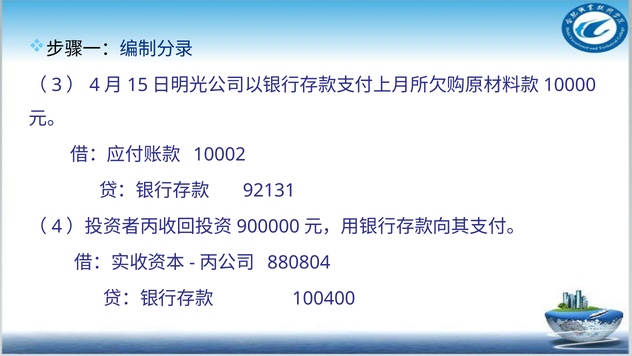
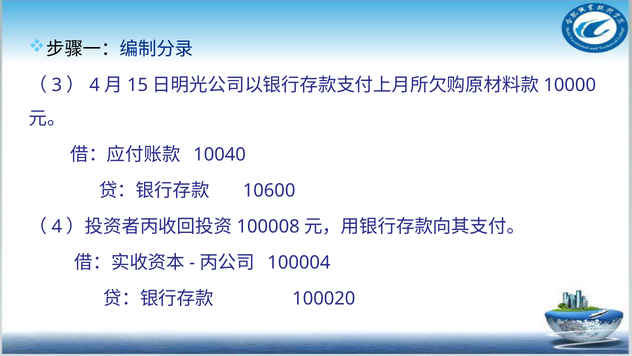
10002: 10002 -> 10040
92131: 92131 -> 10600
900000: 900000 -> 100008
880804: 880804 -> 100004
100400: 100400 -> 100020
